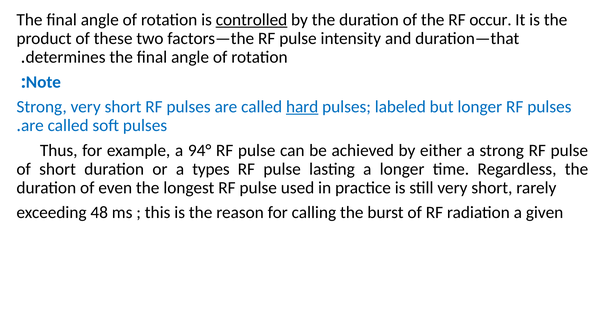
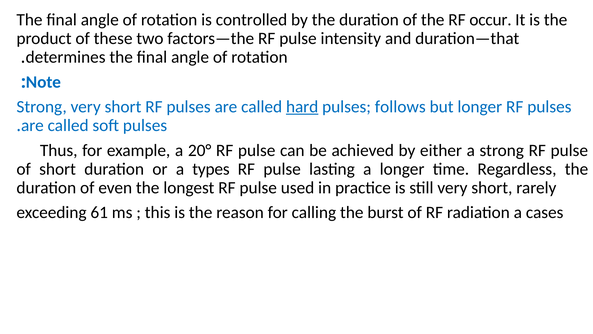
controlled underline: present -> none
labeled: labeled -> follows
94°: 94° -> 20°
48: 48 -> 61
given: given -> cases
